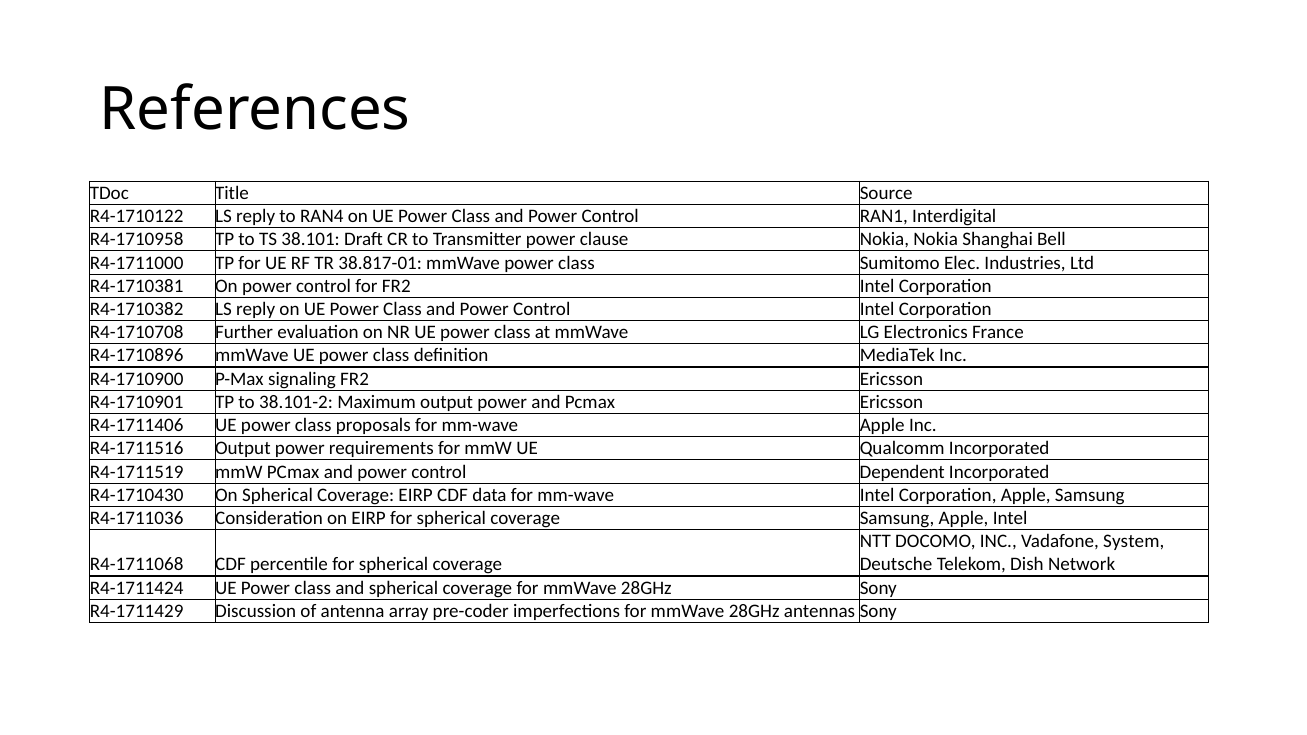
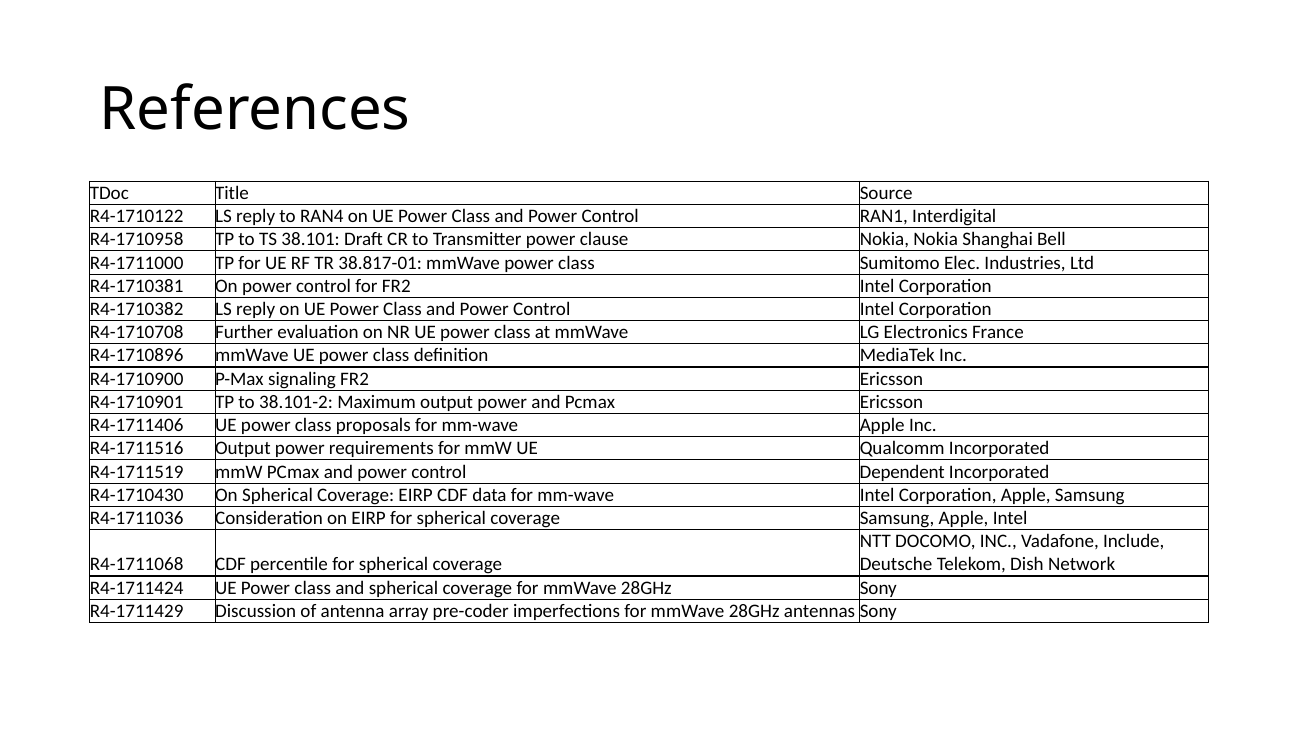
System: System -> Include
